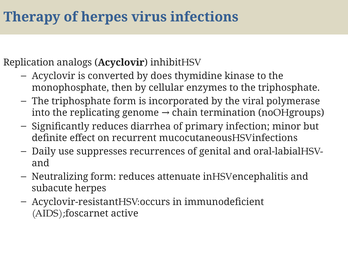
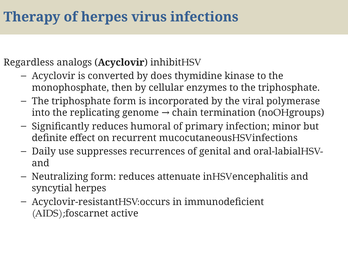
Replication: Replication -> Regardless
diarrhea: diarrhea -> humoral
subacute: subacute -> syncytial
